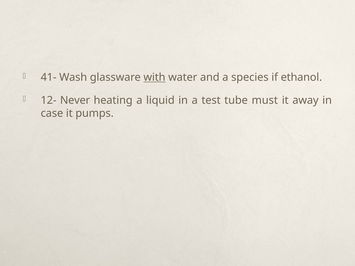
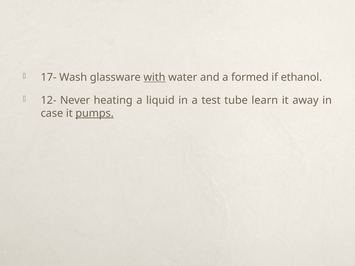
41-: 41- -> 17-
species: species -> formed
must: must -> learn
pumps underline: none -> present
